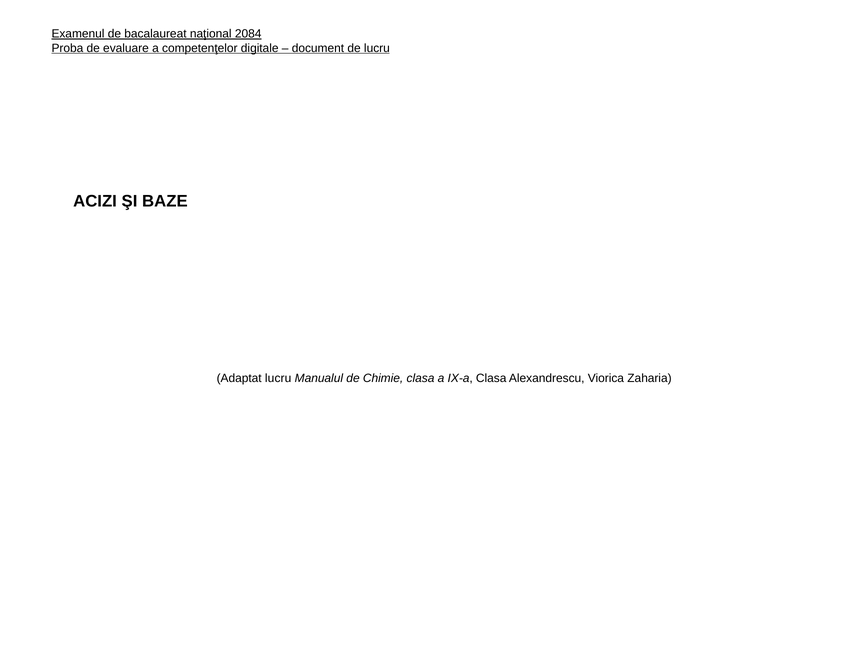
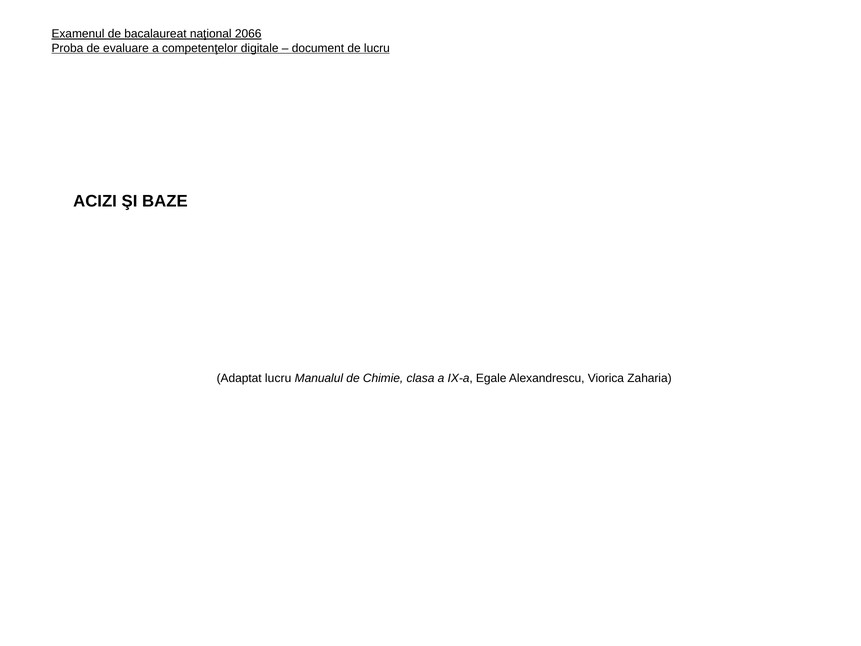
2084: 2084 -> 2066
IX-a Clasa: Clasa -> Egale
